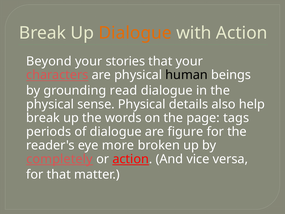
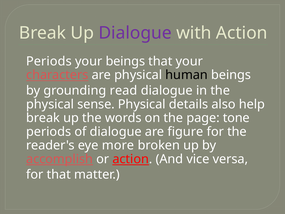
Dialogue at (135, 33) colour: orange -> purple
Beyond at (49, 61): Beyond -> Periods
your stories: stories -> beings
tags: tags -> tone
completely: completely -> accomplish
